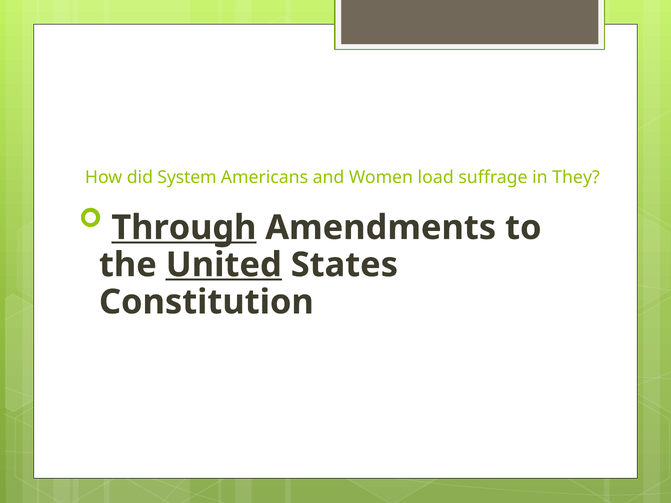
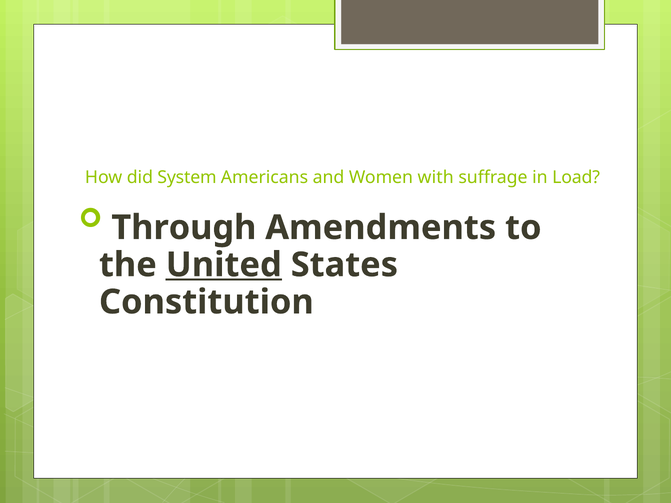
load: load -> with
They: They -> Load
Through underline: present -> none
